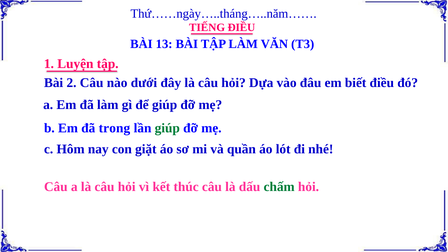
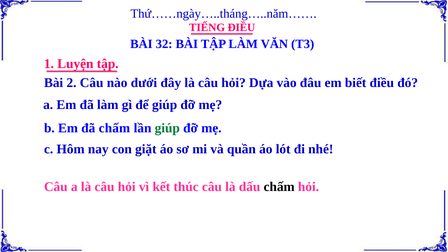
13: 13 -> 32
đã trong: trong -> chấm
chấm at (279, 187) colour: green -> black
